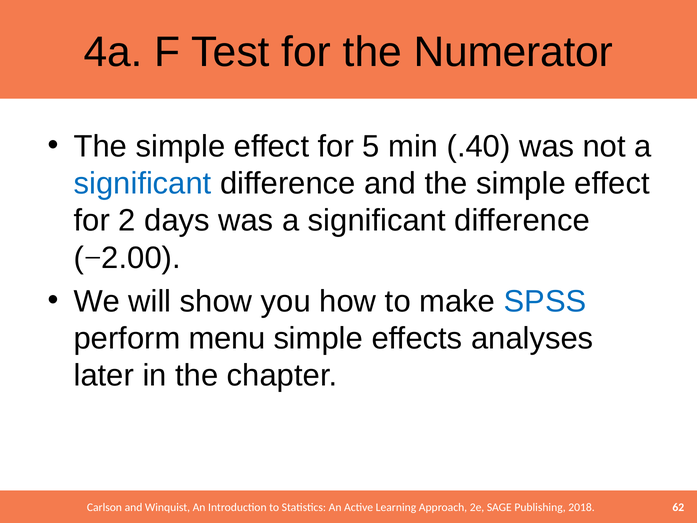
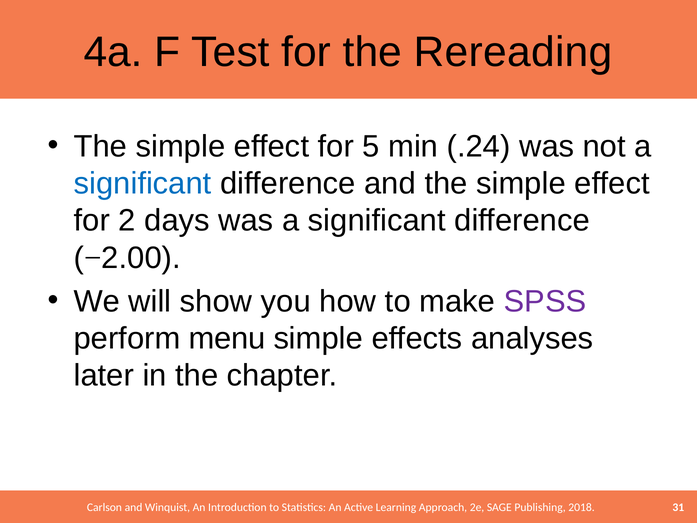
Numerator: Numerator -> Rereading
.40: .40 -> .24
SPSS colour: blue -> purple
62: 62 -> 31
